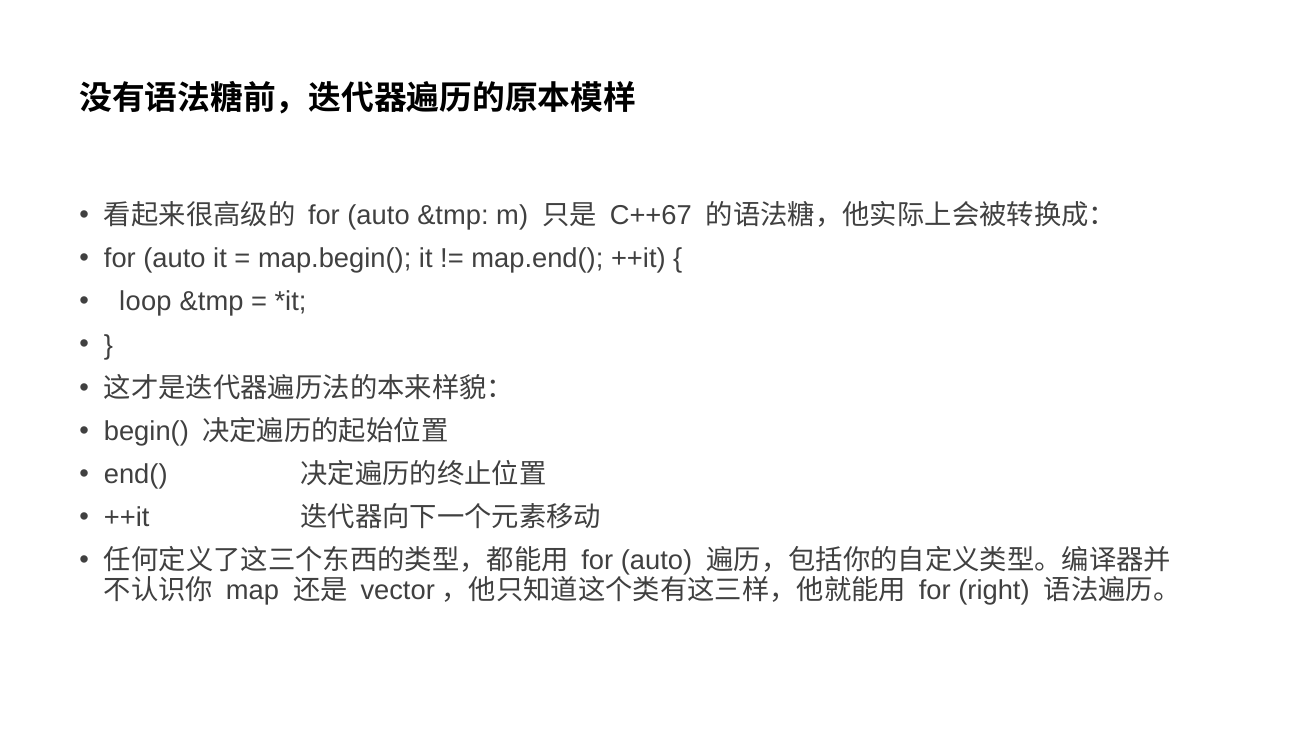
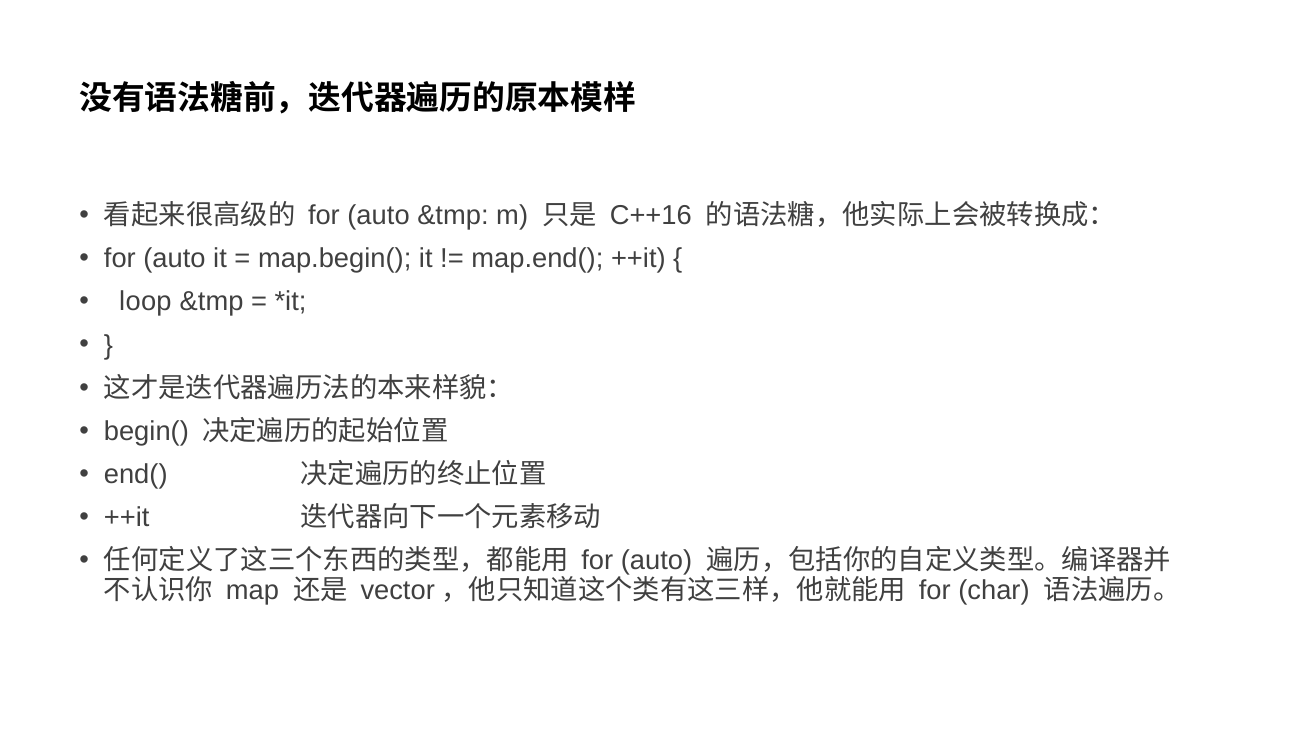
C++67: C++67 -> C++16
right: right -> char
